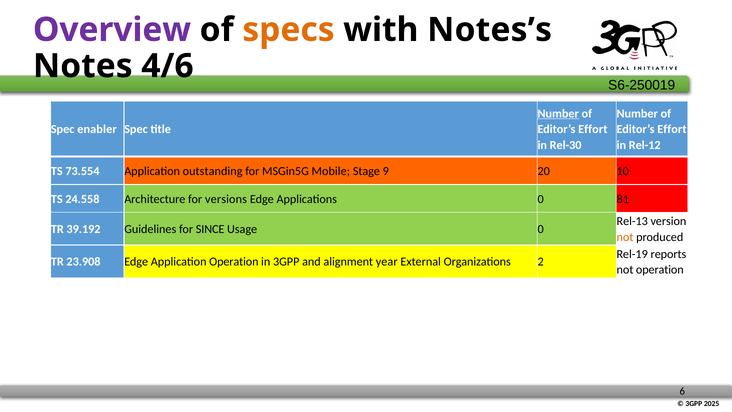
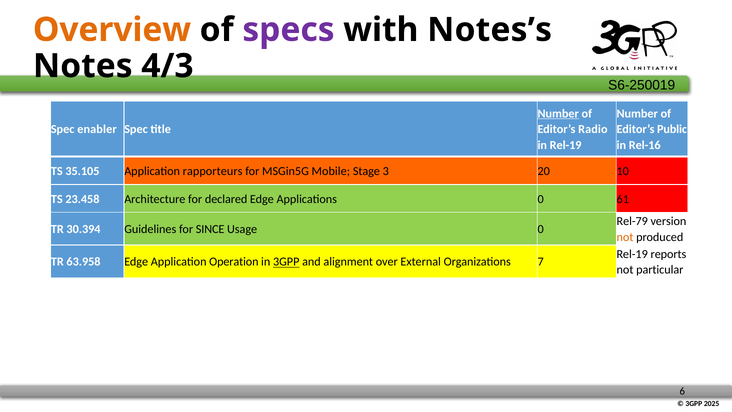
Overview colour: purple -> orange
specs colour: orange -> purple
4/6: 4/6 -> 4/3
Effort at (593, 129): Effort -> Radio
Effort at (672, 129): Effort -> Public
in Rel-30: Rel-30 -> Rel-19
Rel-12: Rel-12 -> Rel-16
73.554: 73.554 -> 35.105
outstanding: outstanding -> rapporteurs
9: 9 -> 3
24.558: 24.558 -> 23.458
versions: versions -> declared
81: 81 -> 61
Rel-13: Rel-13 -> Rel-79
39.192: 39.192 -> 30.394
23.908: 23.908 -> 63.958
3GPP at (286, 262) underline: none -> present
year: year -> over
2: 2 -> 7
not operation: operation -> particular
